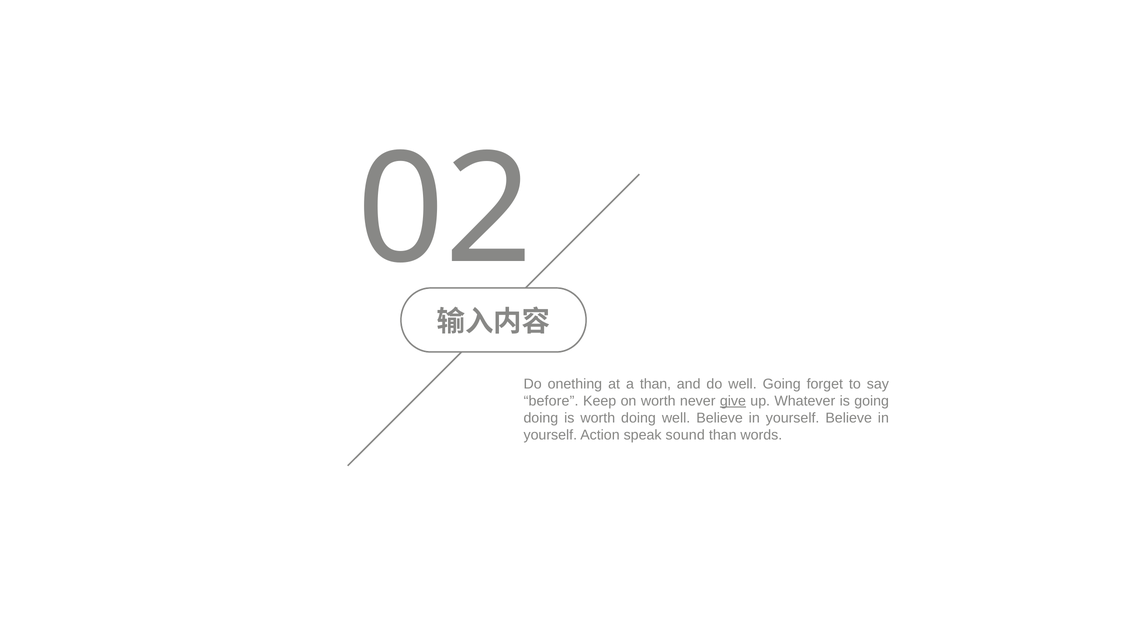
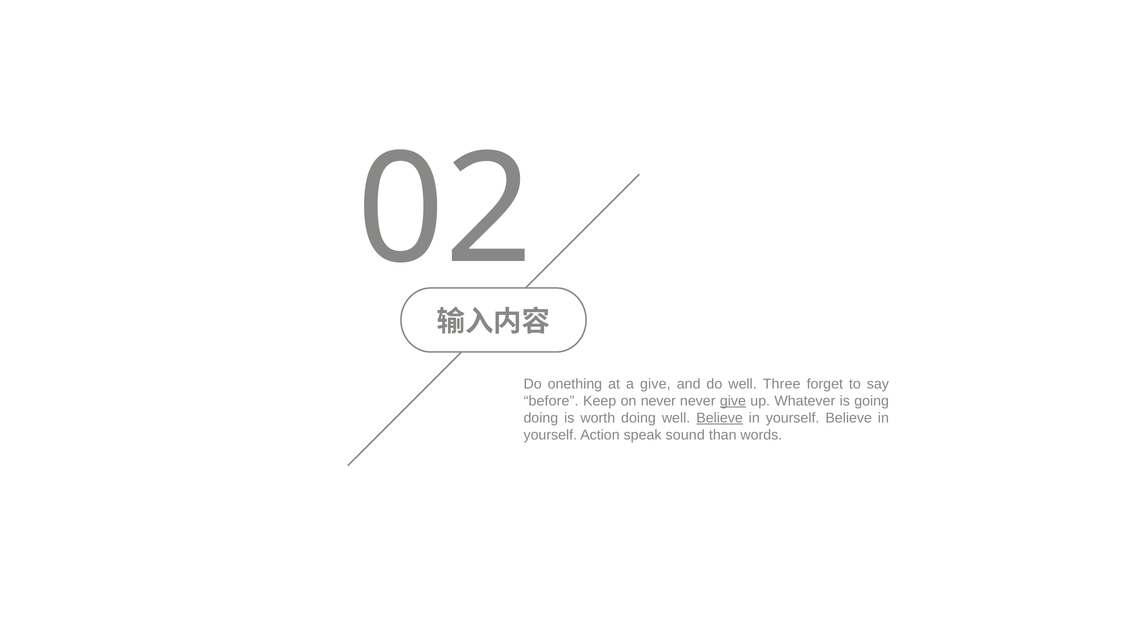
a than: than -> give
well Going: Going -> Three
on worth: worth -> never
Believe at (720, 418) underline: none -> present
